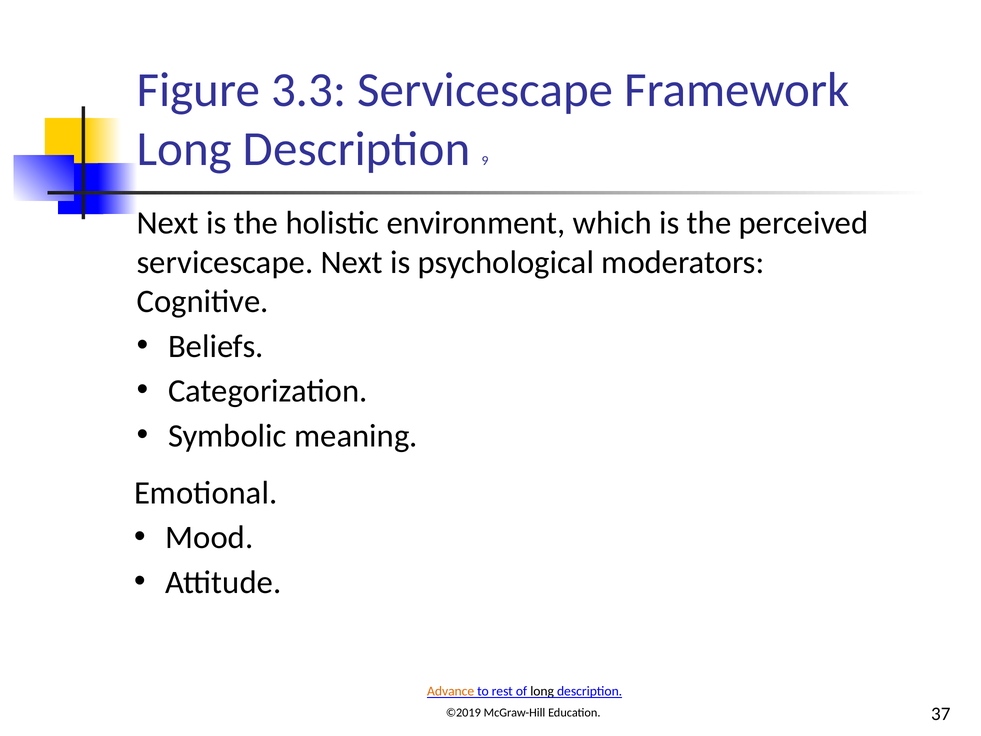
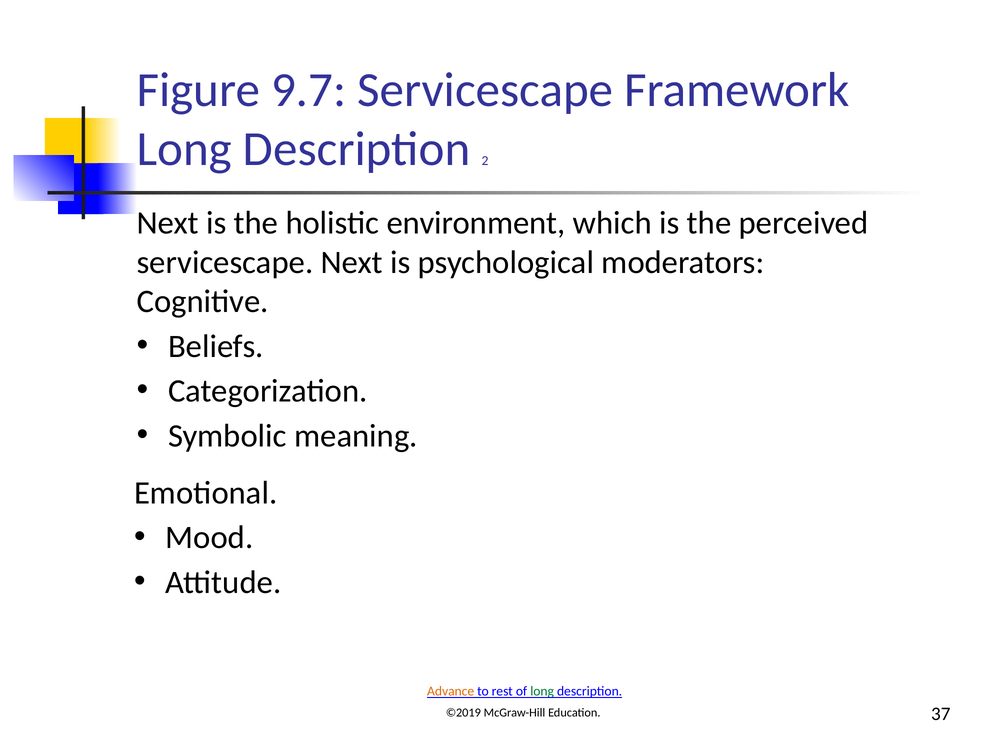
3.3: 3.3 -> 9.7
9: 9 -> 2
long at (542, 691) colour: black -> green
